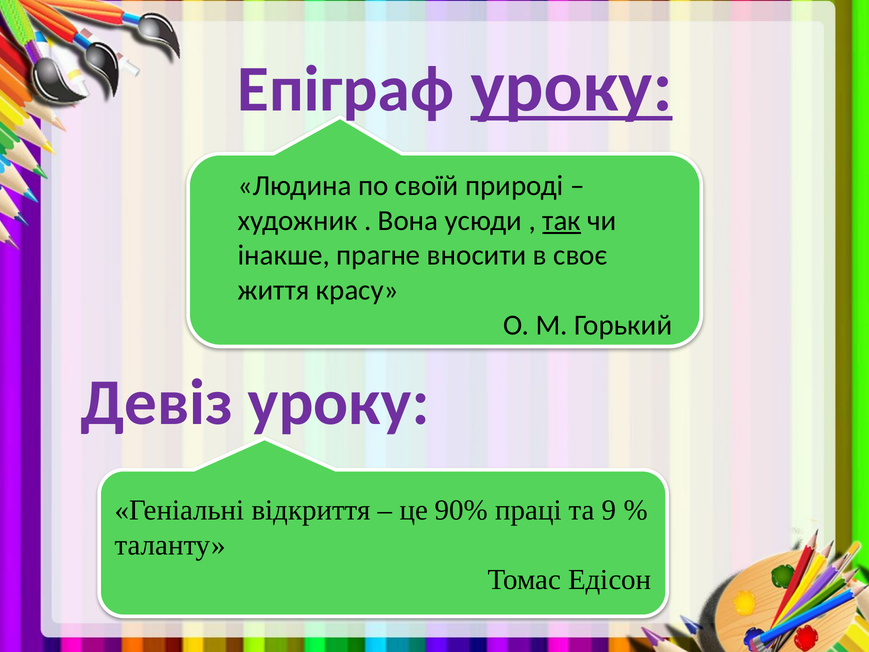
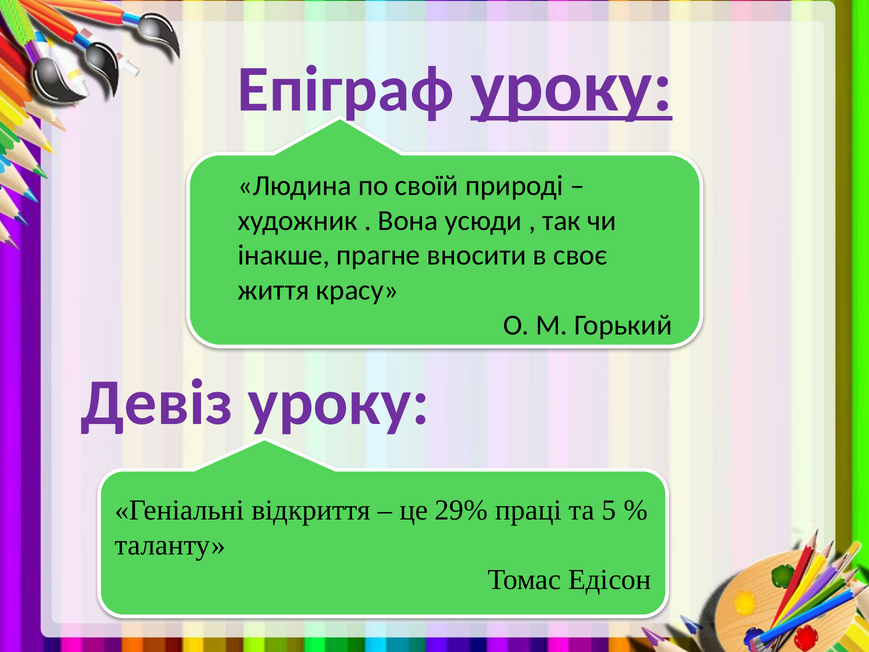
так underline: present -> none
90%: 90% -> 29%
9: 9 -> 5
